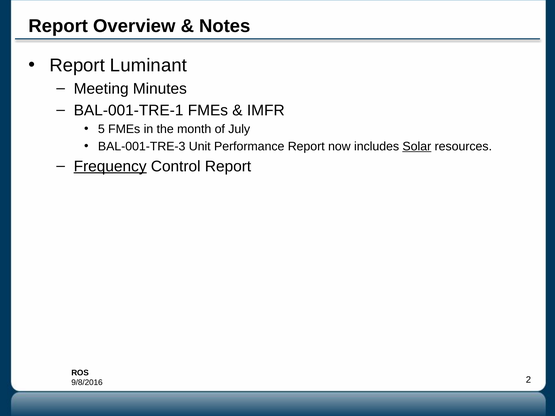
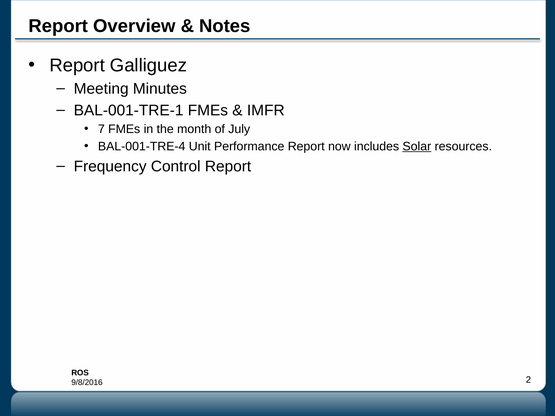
Luminant: Luminant -> Galliguez
5: 5 -> 7
BAL-001-TRE-3: BAL-001-TRE-3 -> BAL-001-TRE-4
Frequency underline: present -> none
